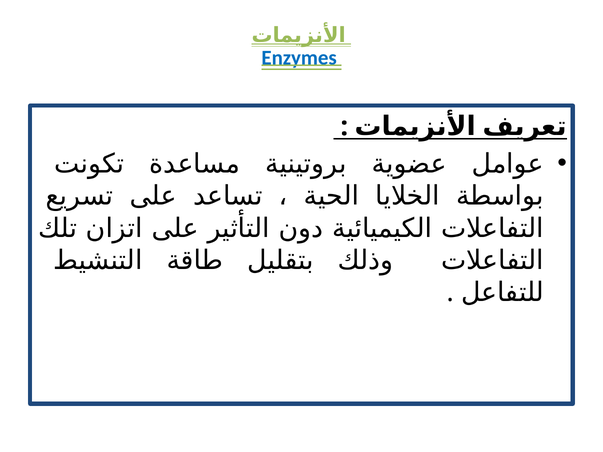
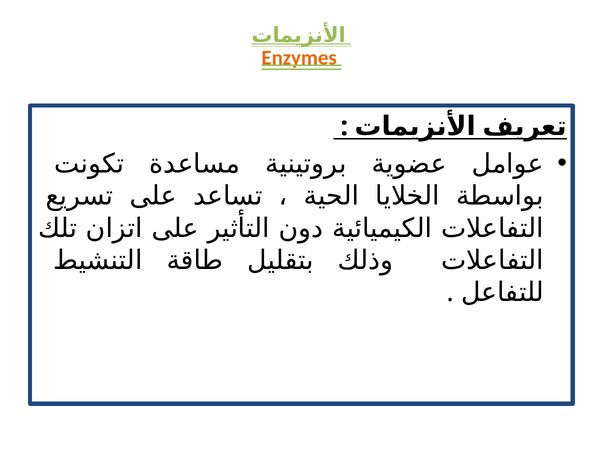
Enzymes colour: blue -> orange
